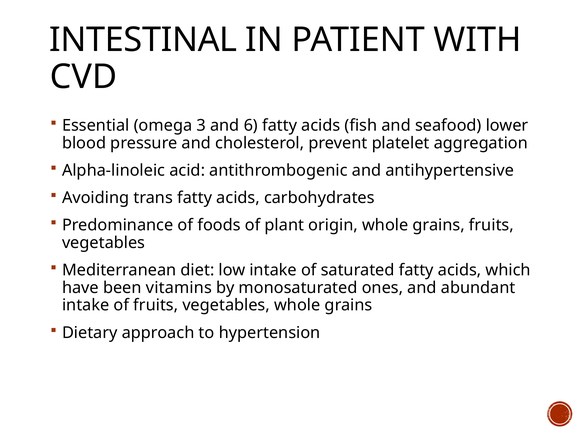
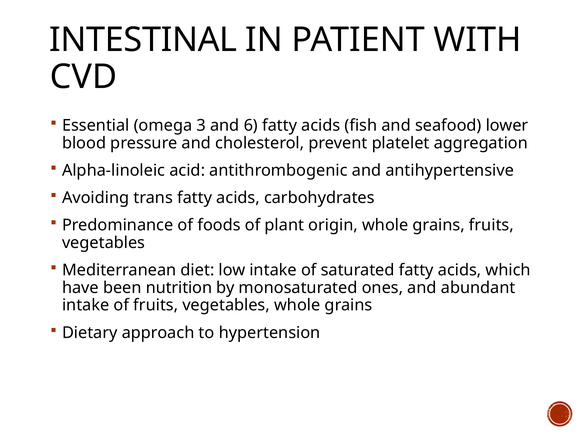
vitamins: vitamins -> nutrition
